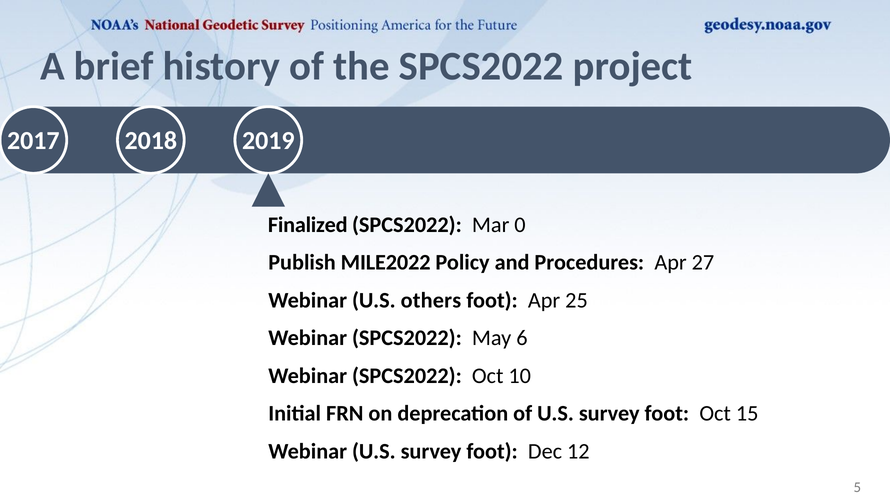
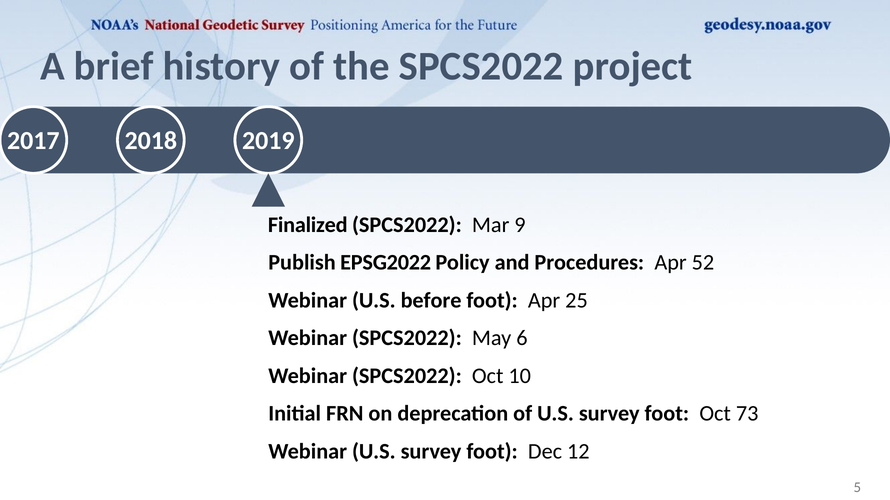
0: 0 -> 9
MILE2022: MILE2022 -> EPSG2022
27: 27 -> 52
others: others -> before
15: 15 -> 73
